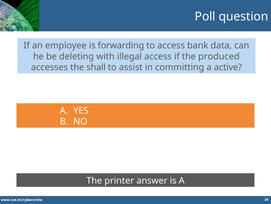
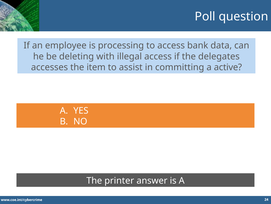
forwarding: forwarding -> processing
produced: produced -> delegates
shall: shall -> item
